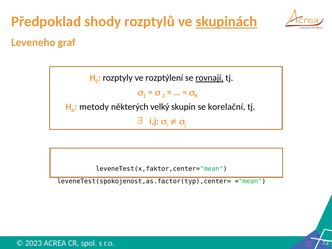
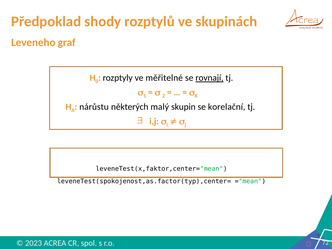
skupinách underline: present -> none
rozptýlení: rozptýlení -> měřitelné
metody: metody -> nárůstu
velký: velký -> malý
